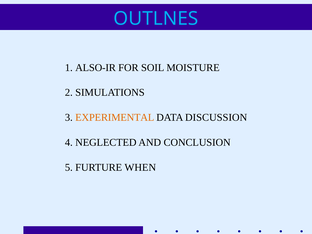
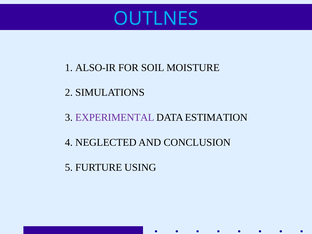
EXPERIMENTAL colour: orange -> purple
DISCUSSION: DISCUSSION -> ESTIMATION
WHEN: WHEN -> USING
